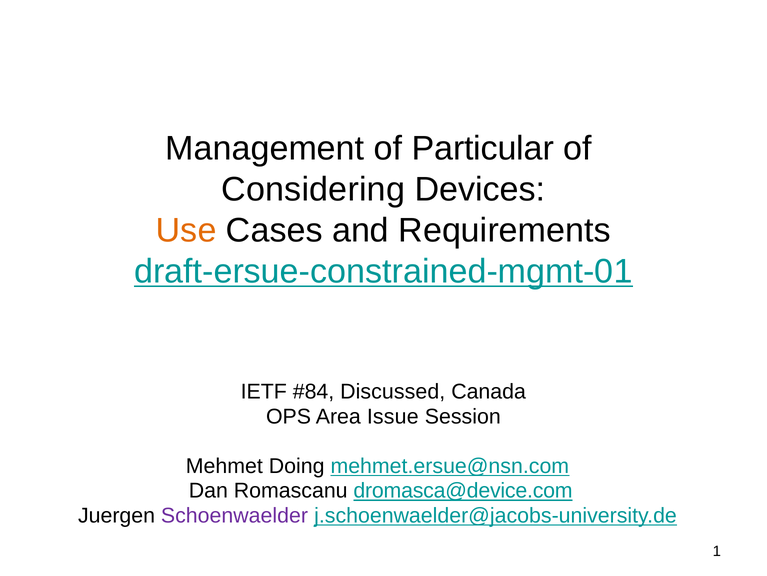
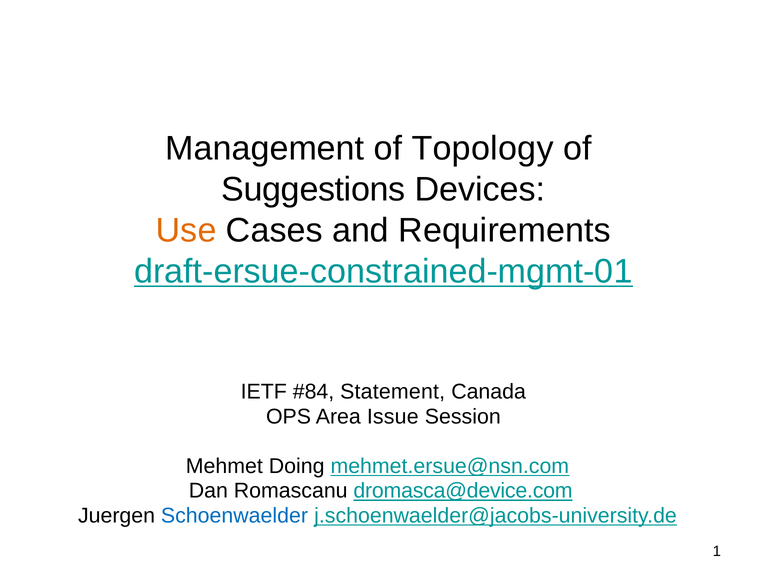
Particular: Particular -> Topology
Considering: Considering -> Suggestions
Discussed: Discussed -> Statement
Schoenwaelder colour: purple -> blue
